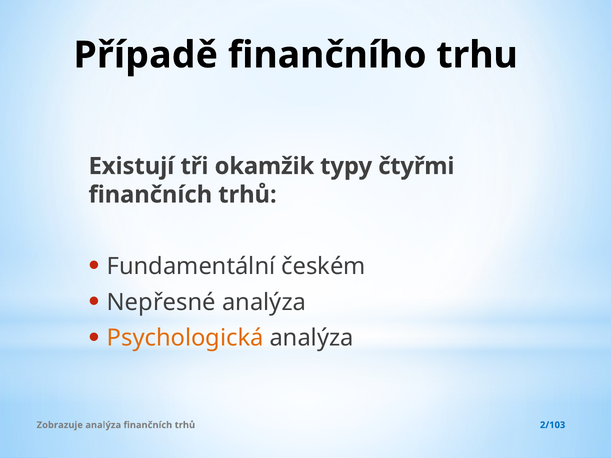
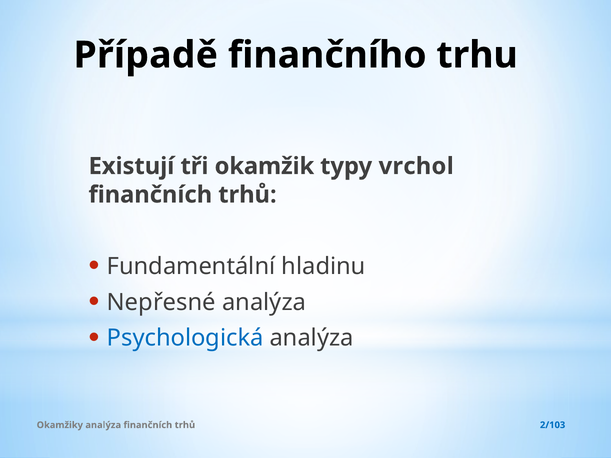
čtyřmi: čtyřmi -> vrchol
českém: českém -> hladinu
Psychologická colour: orange -> blue
Zobrazuje: Zobrazuje -> Okamžiky
